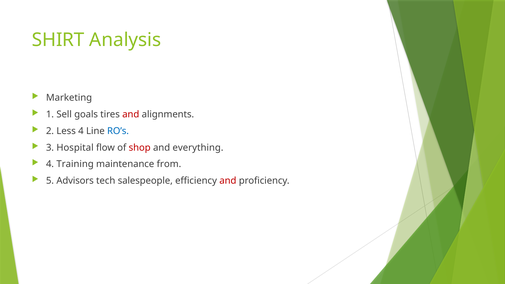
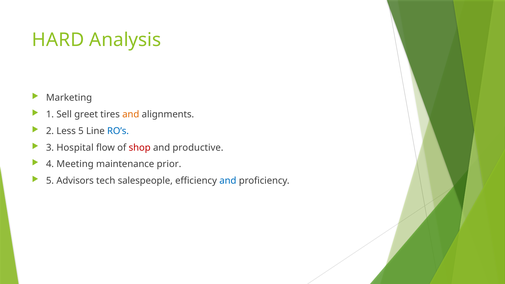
SHIRT: SHIRT -> HARD
goals: goals -> greet
and at (131, 114) colour: red -> orange
Less 4: 4 -> 5
everything: everything -> productive
Training: Training -> Meeting
from: from -> prior
and at (228, 181) colour: red -> blue
